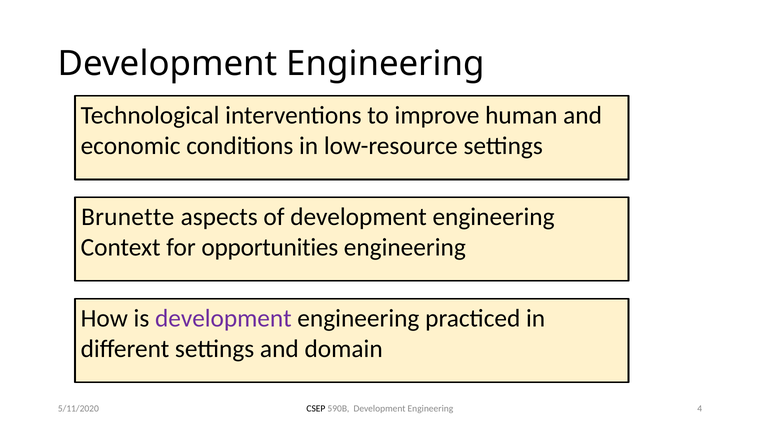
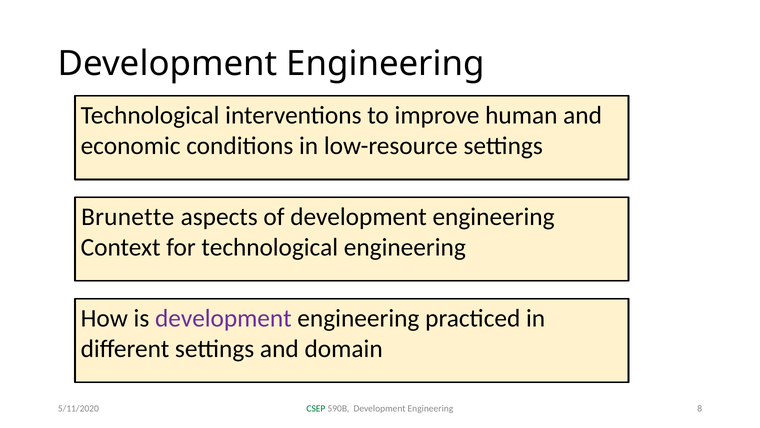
for opportunities: opportunities -> technological
CSEP colour: black -> green
4: 4 -> 8
